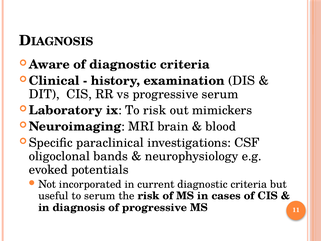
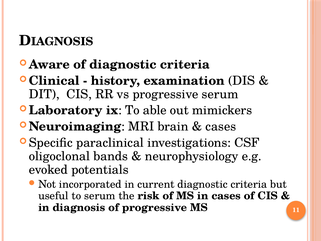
To risk: risk -> able
blood at (221, 126): blood -> cases
